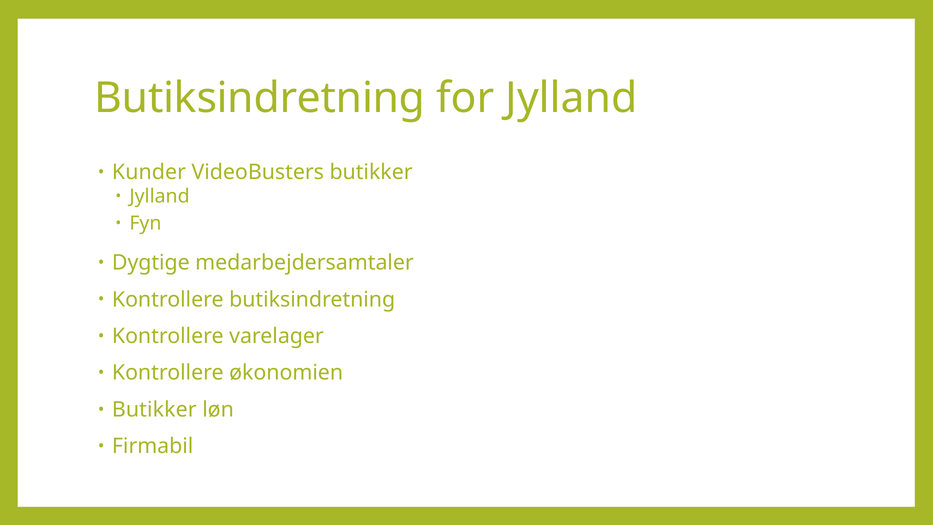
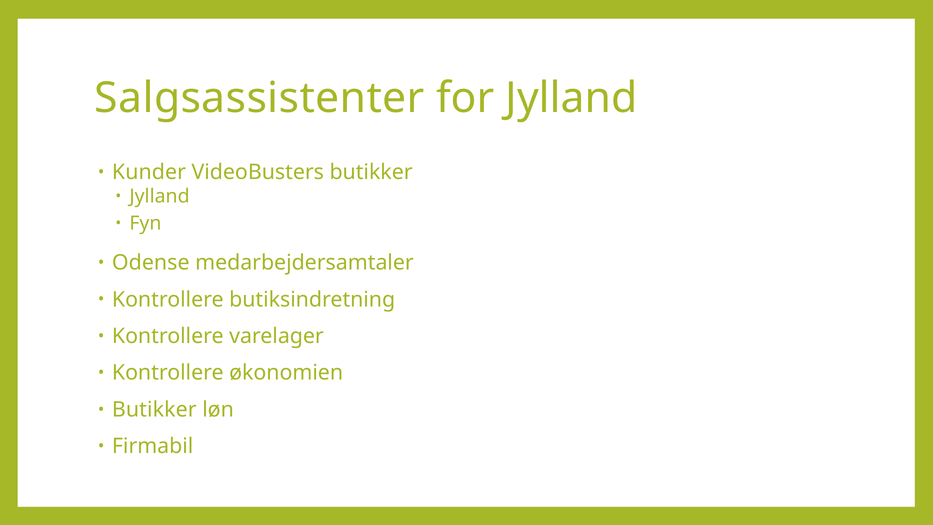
Butiksindretning at (260, 98): Butiksindretning -> Salgsassistenter
Dygtige: Dygtige -> Odense
